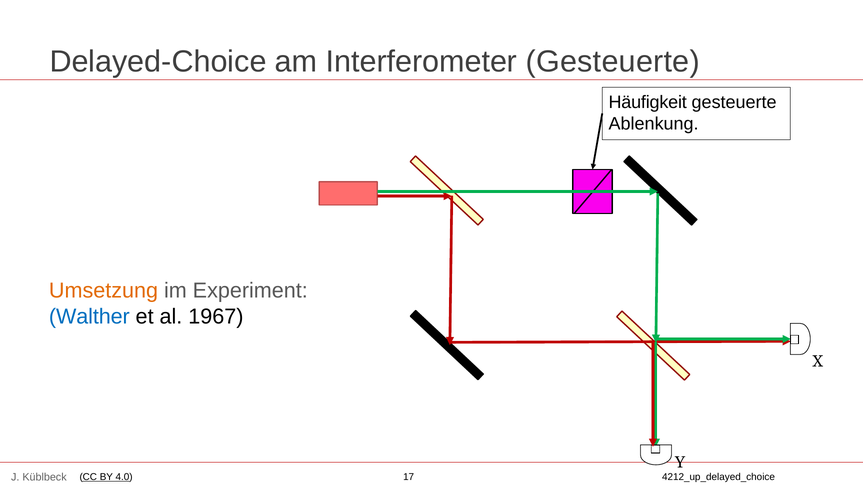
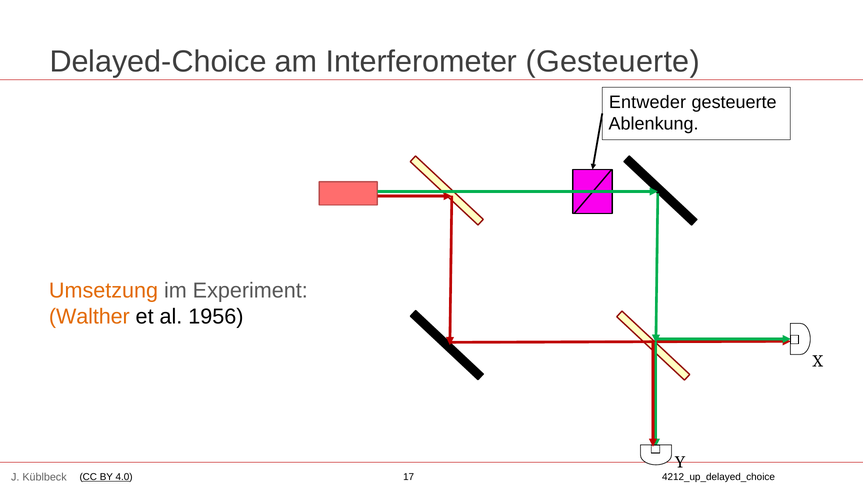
Häufigkeit: Häufigkeit -> Entweder
Walther colour: blue -> orange
1967: 1967 -> 1956
